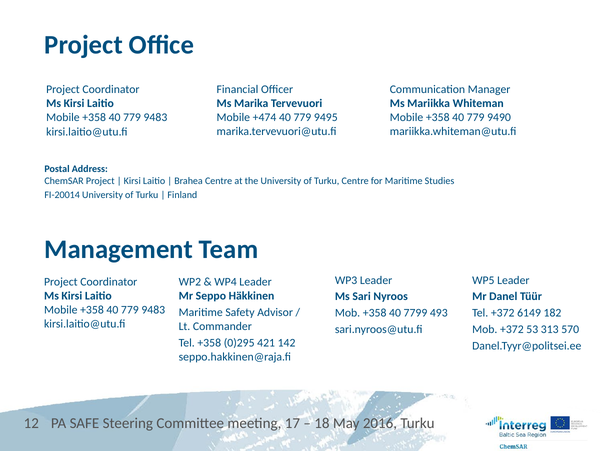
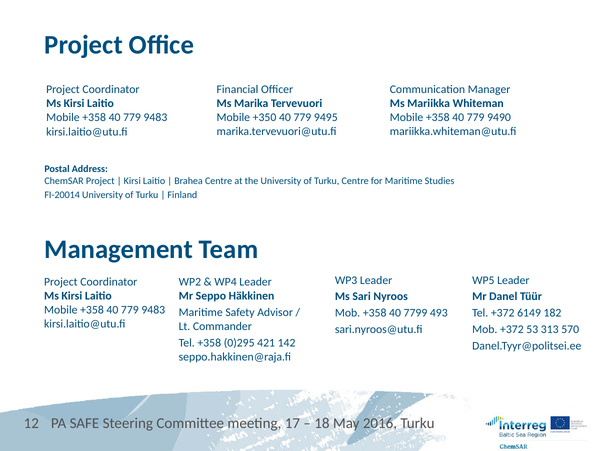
+474: +474 -> +350
